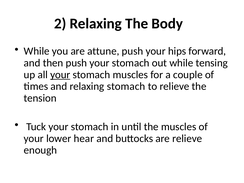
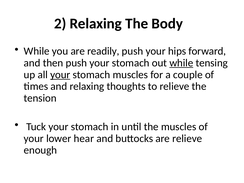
attune: attune -> readily
while at (181, 63) underline: none -> present
relaxing stomach: stomach -> thoughts
